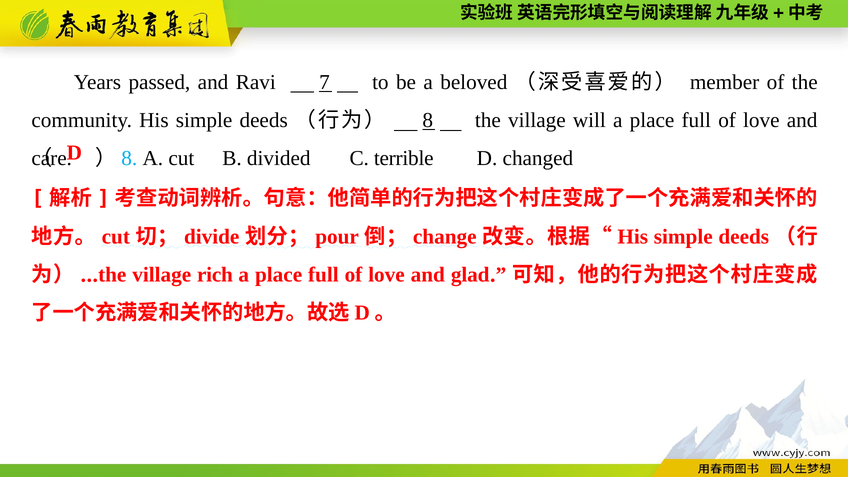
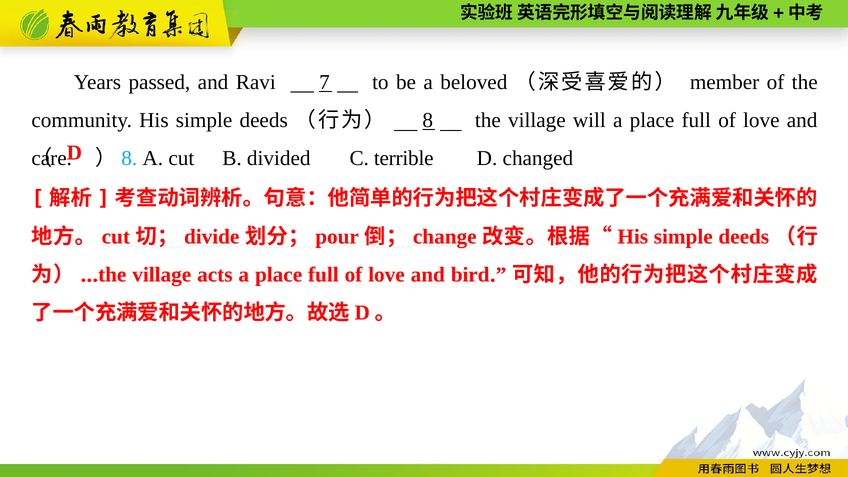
rich: rich -> acts
glad: glad -> bird
